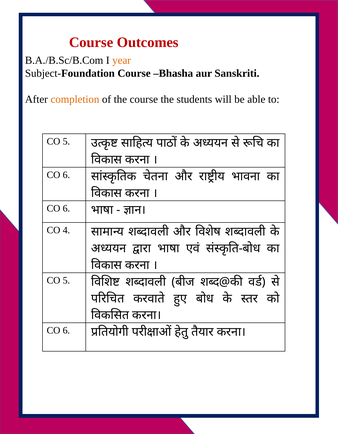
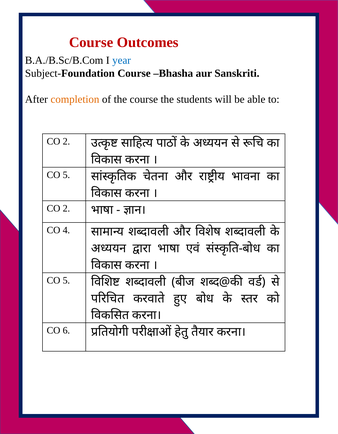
year colour: orange -> blue
5 at (66, 141): 5 -> 2
6 at (66, 175): 6 -> 5
6 at (66, 208): 6 -> 2
